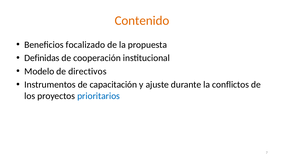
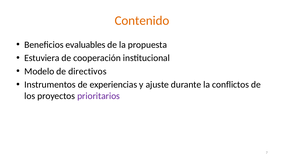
focalizado: focalizado -> evaluables
Definidas: Definidas -> Estuviera
capacitación: capacitación -> experiencias
prioritarios colour: blue -> purple
